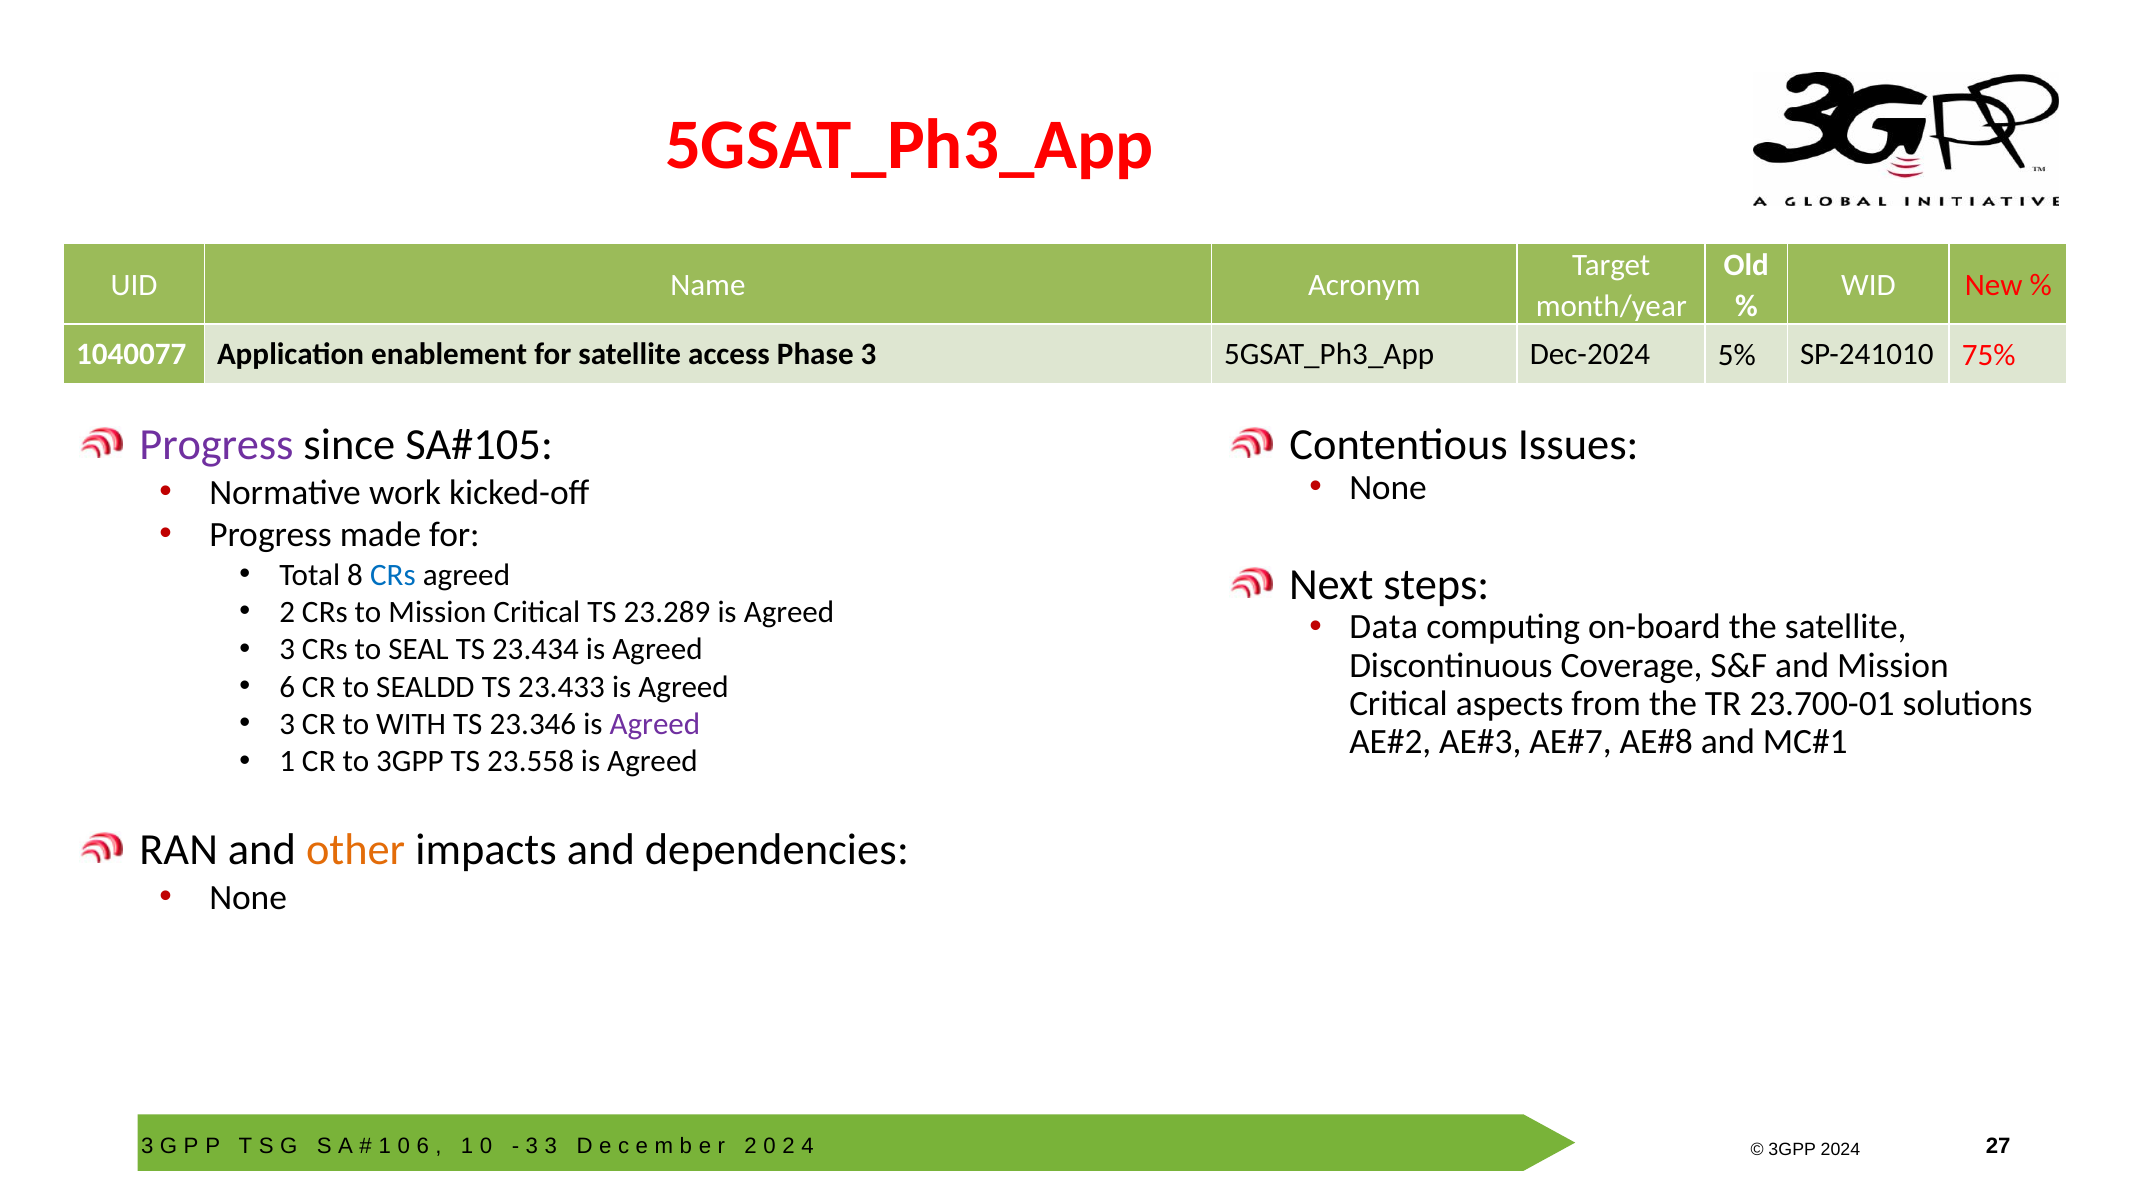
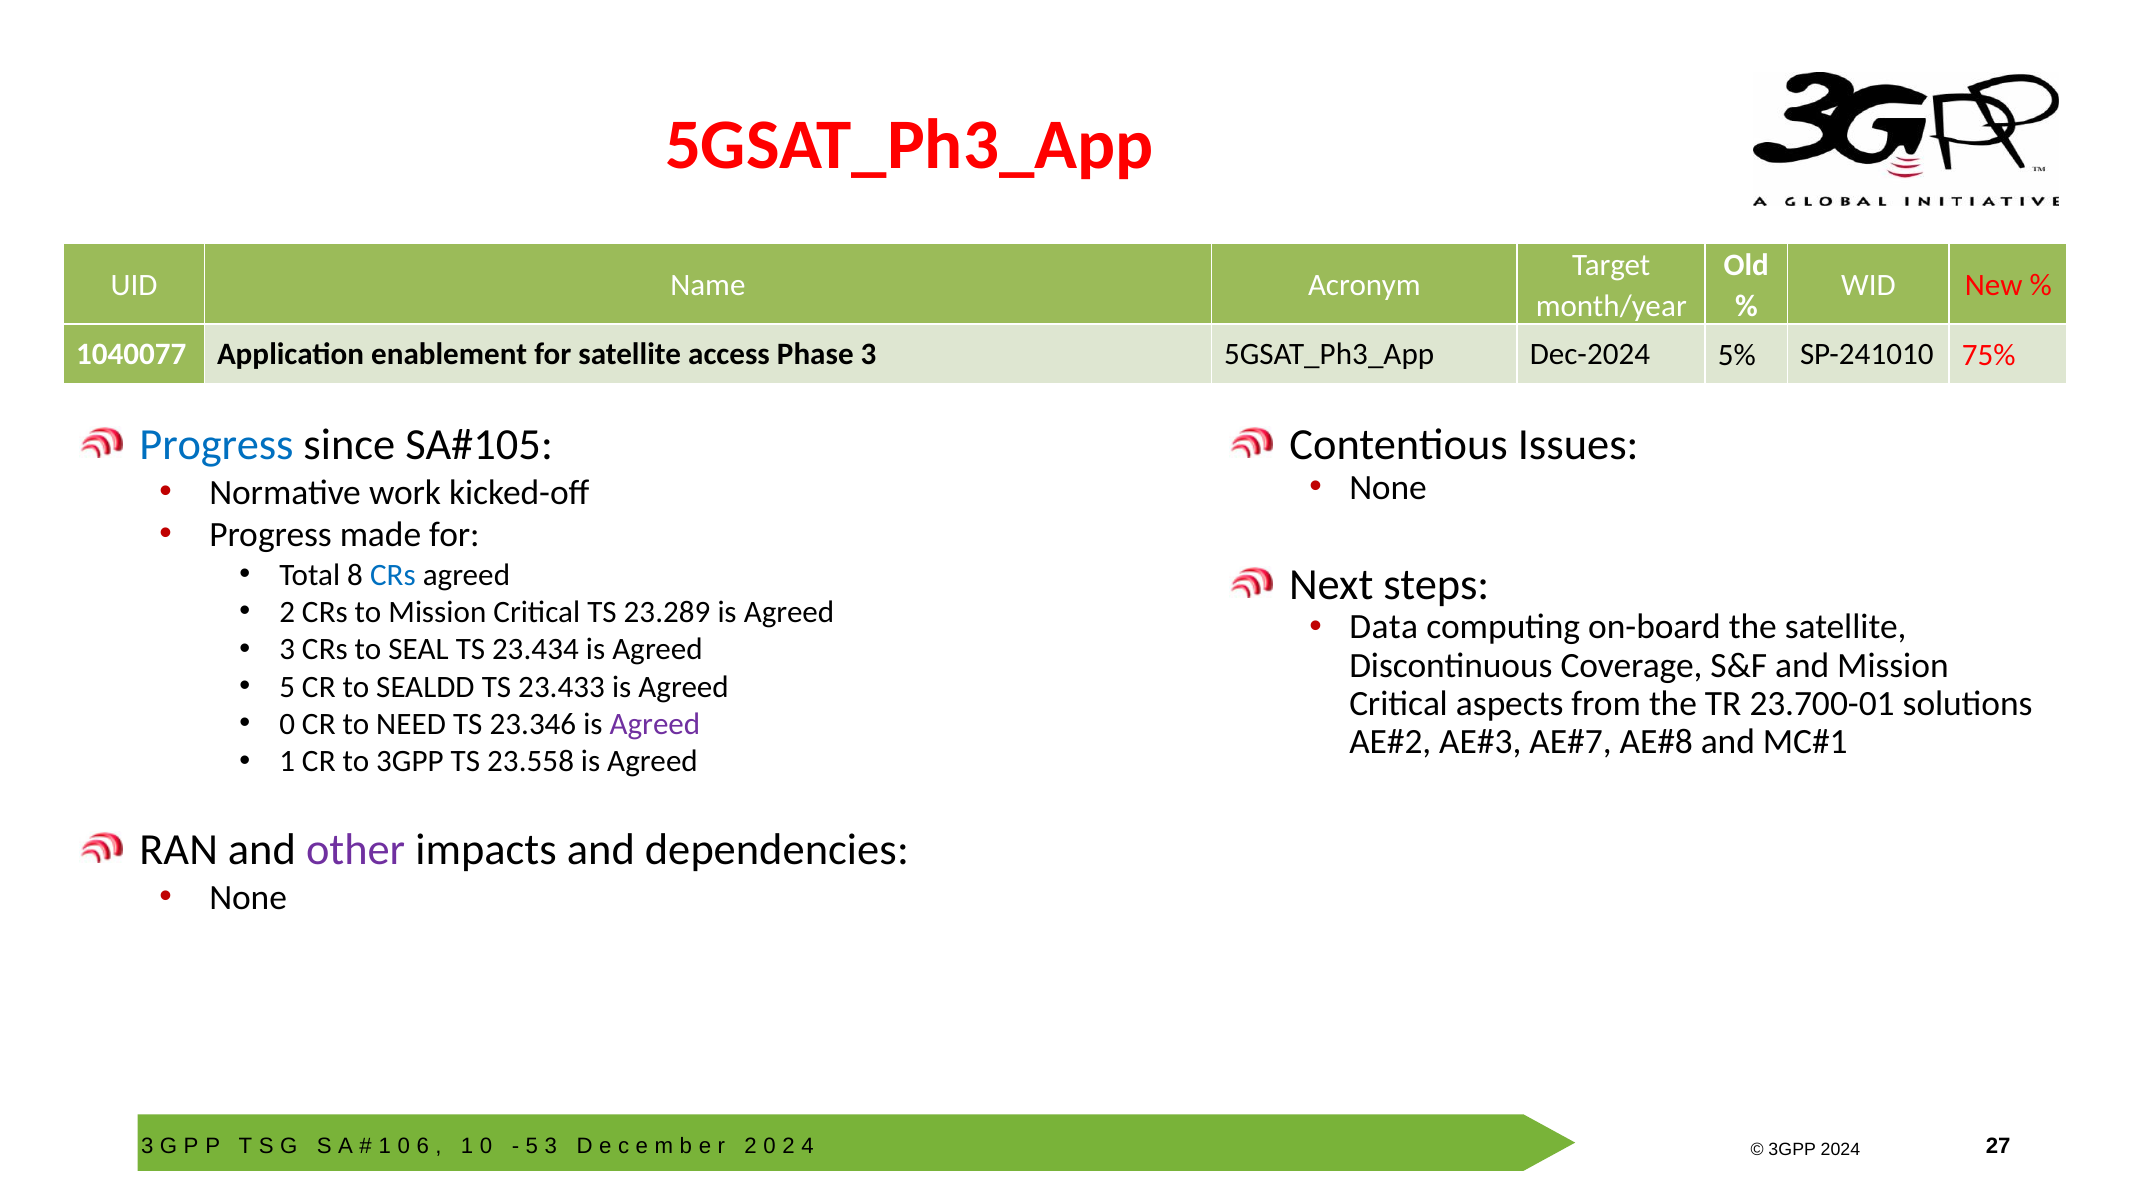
Progress at (216, 445) colour: purple -> blue
6 at (287, 687): 6 -> 5
3 at (287, 724): 3 -> 0
WITH: WITH -> NEED
other colour: orange -> purple
3 at (532, 1146): 3 -> 5
